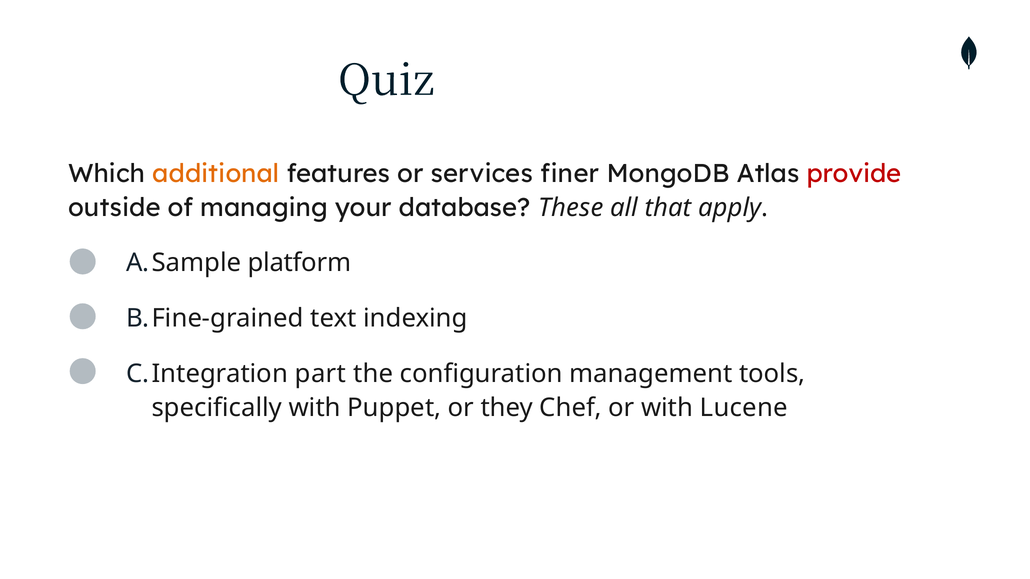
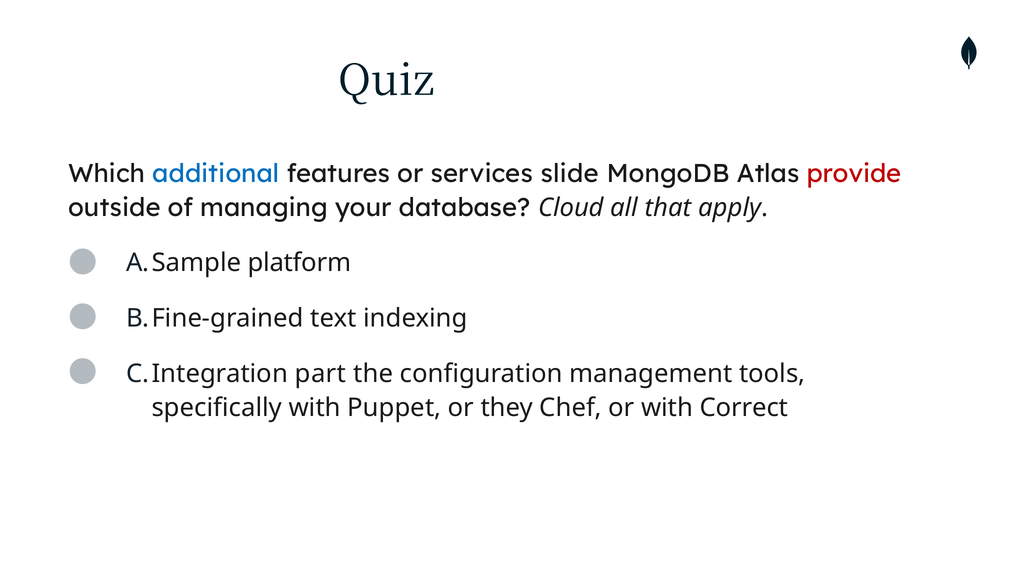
additional colour: orange -> blue
finer: finer -> slide
These: These -> Cloud
Lucene: Lucene -> Correct
